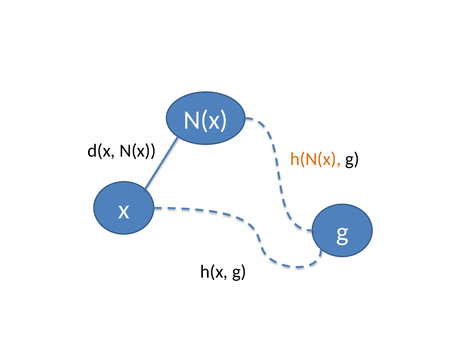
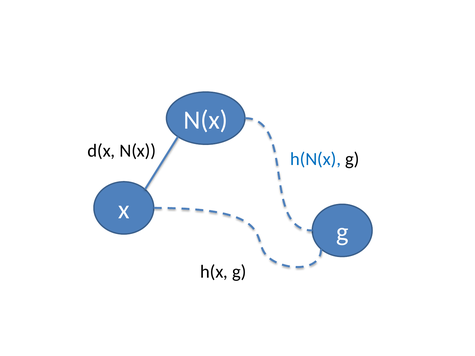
h(N(x colour: orange -> blue
